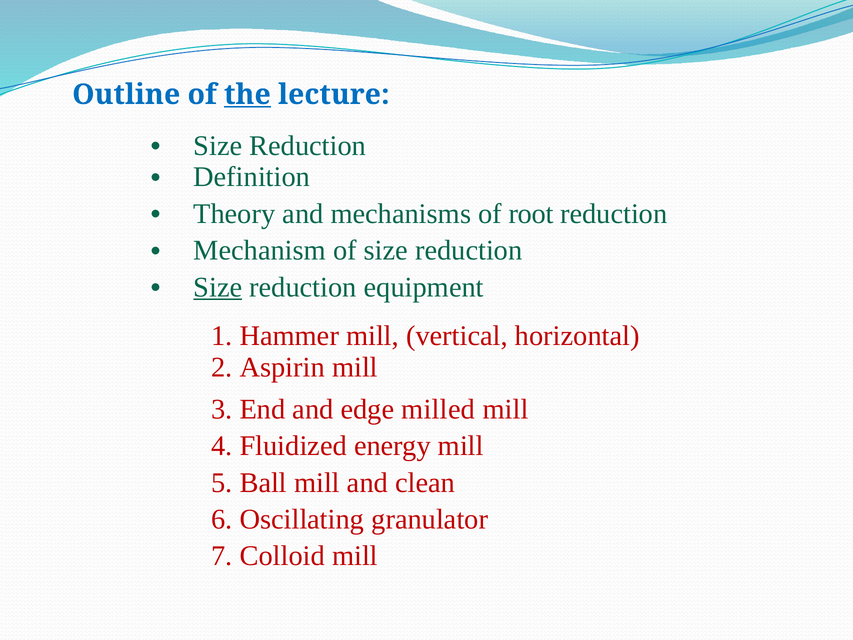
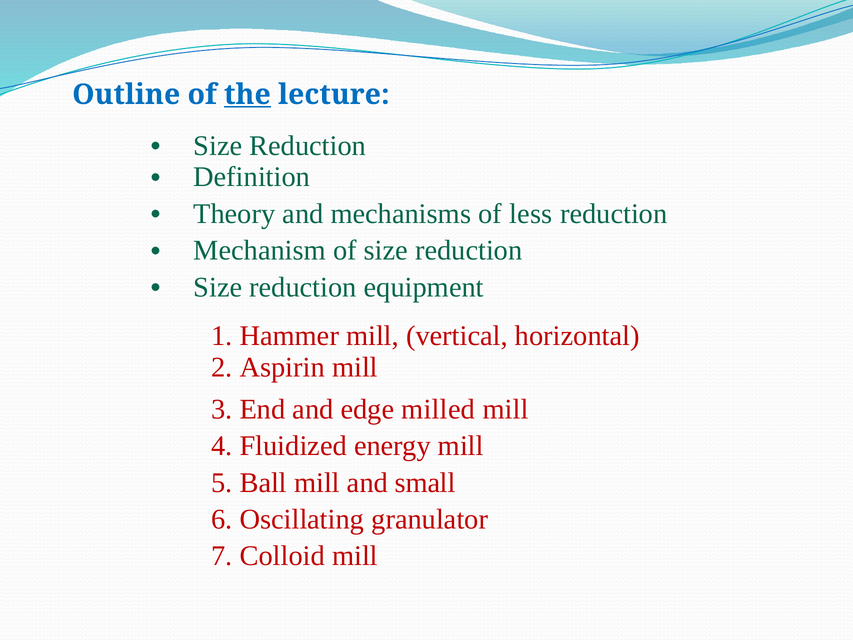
root: root -> less
Size at (218, 287) underline: present -> none
clean: clean -> small
